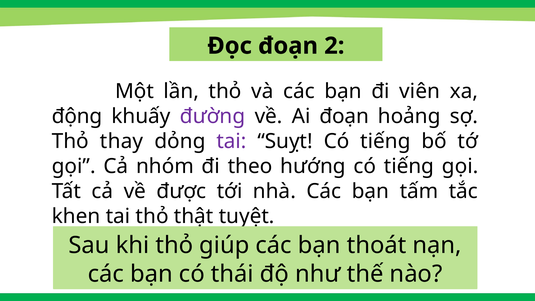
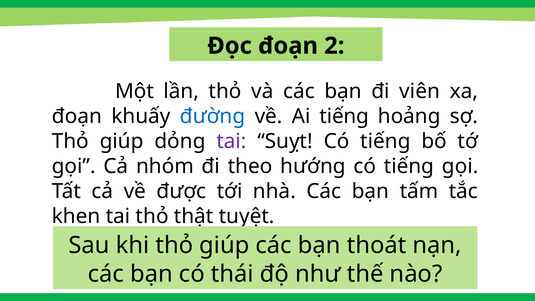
động at (77, 116): động -> đoạn
đường at (213, 116) colour: purple -> blue
Ai đoạn: đoạn -> tiếng
thay at (122, 141): thay -> giúp
